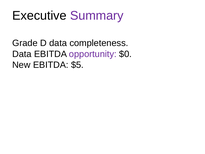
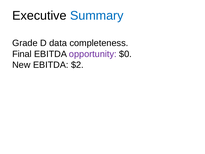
Summary colour: purple -> blue
Data at (22, 54): Data -> Final
$5: $5 -> $2
